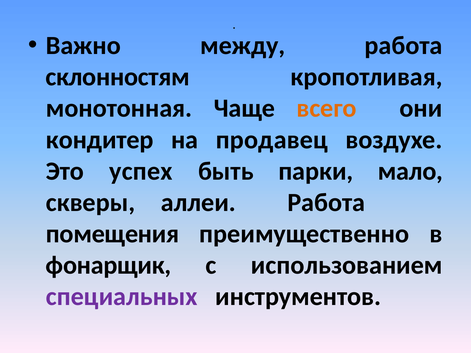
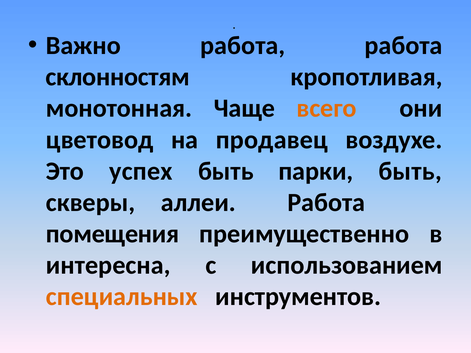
Важно между: между -> работа
кондитер: кондитер -> цветовод
парки мало: мало -> быть
фонарщик: фонарщик -> интересна
специальных colour: purple -> orange
